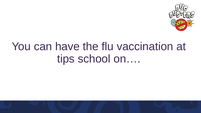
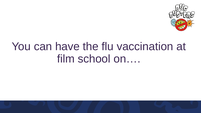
tips: tips -> film
